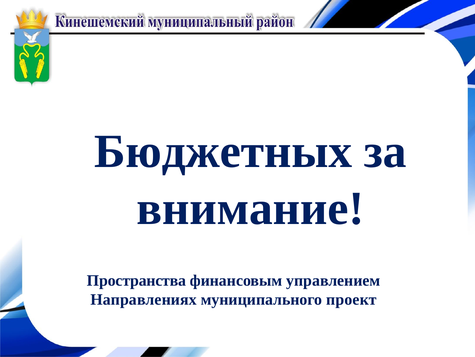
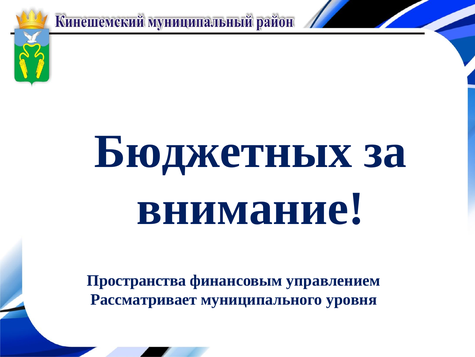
Направлениях: Направлениях -> Рассматривает
проект: проект -> уровня
